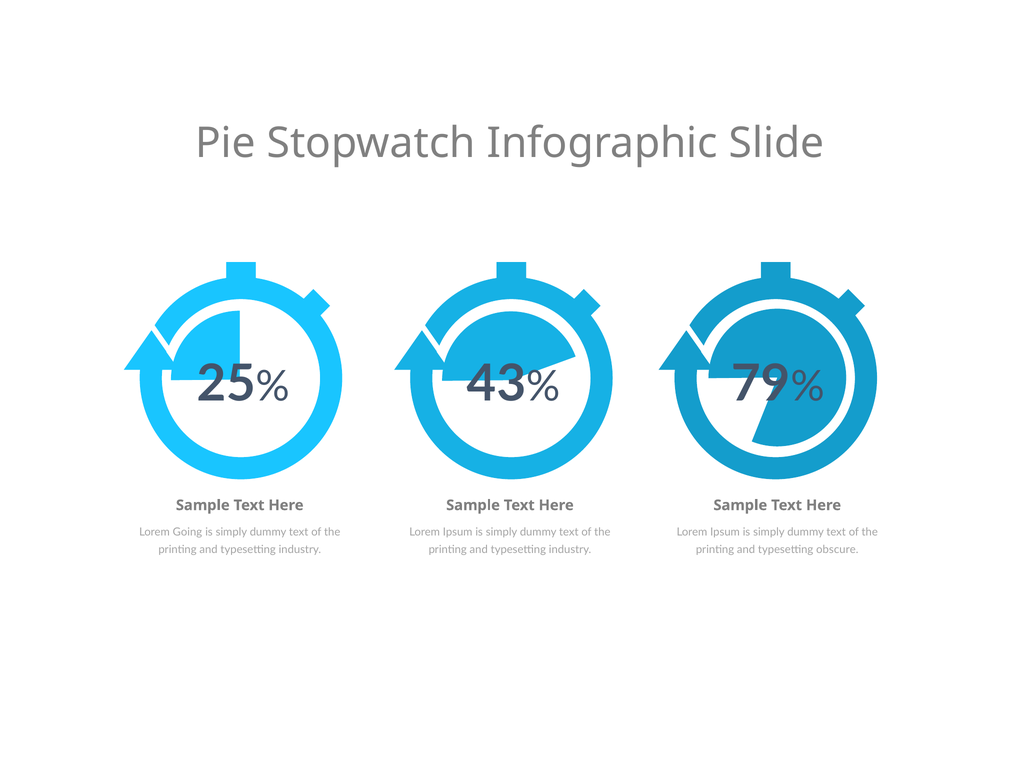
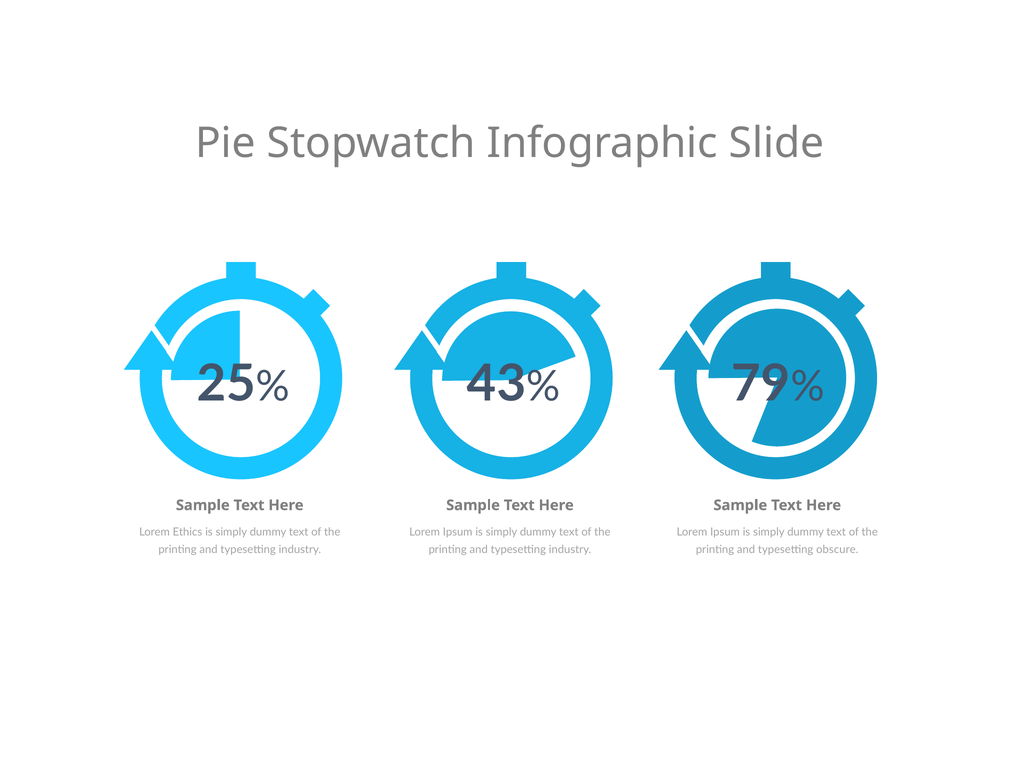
Going: Going -> Ethics
